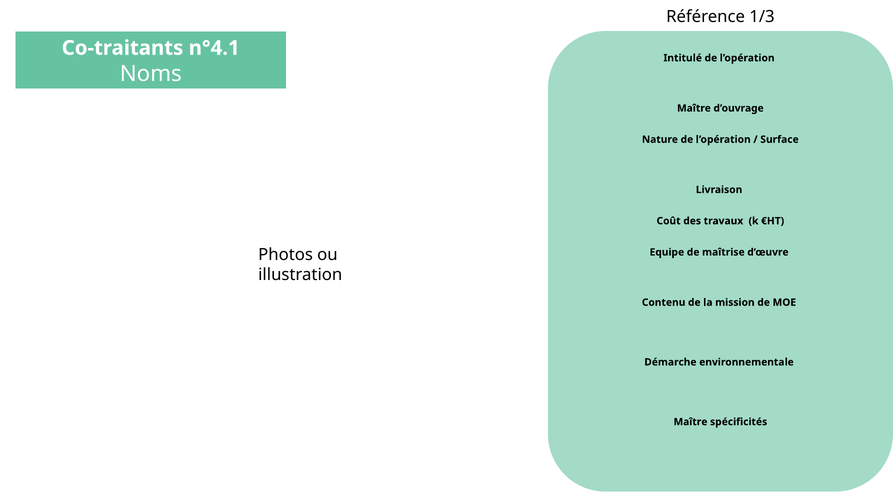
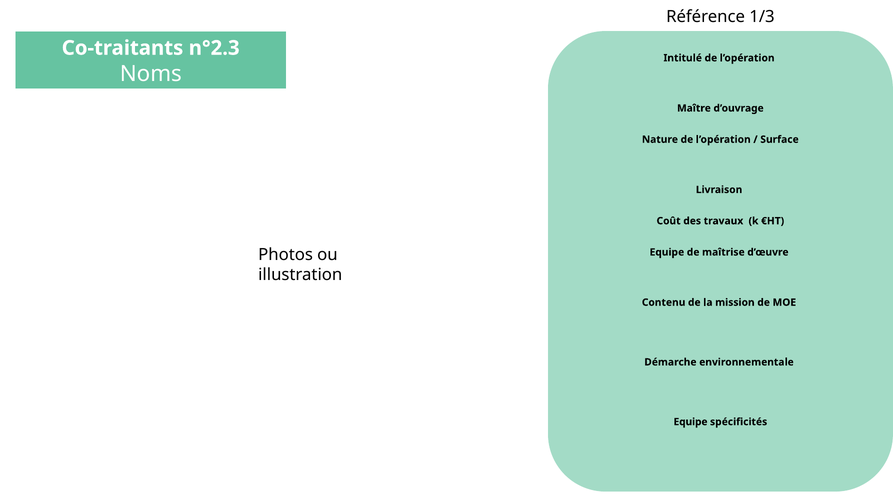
n°4.1: n°4.1 -> n°2.3
Maître at (690, 422): Maître -> Equipe
